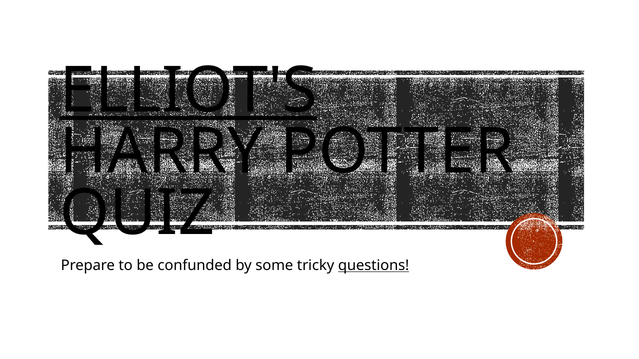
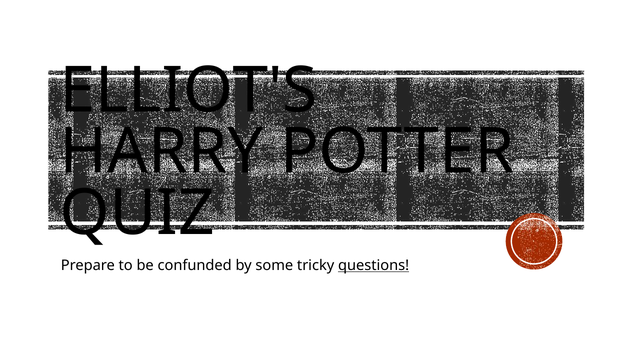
ELLIOT'S underline: present -> none
